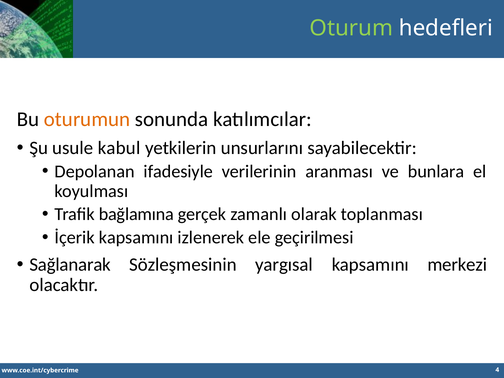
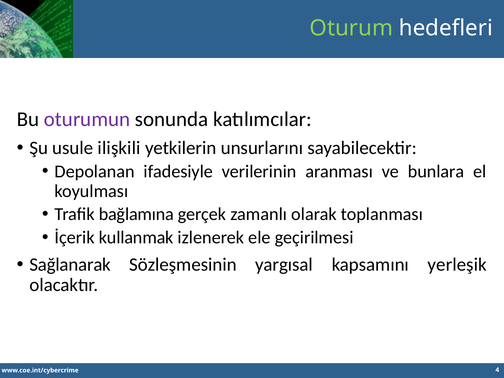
oturumun colour: orange -> purple
kabul: kabul -> ilişkili
İçerik kapsamını: kapsamını -> kullanmak
merkezi: merkezi -> yerleşik
